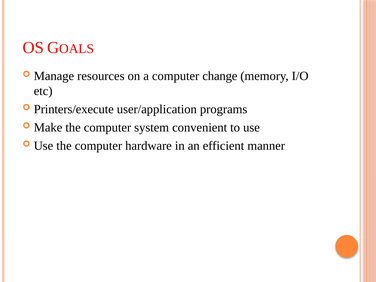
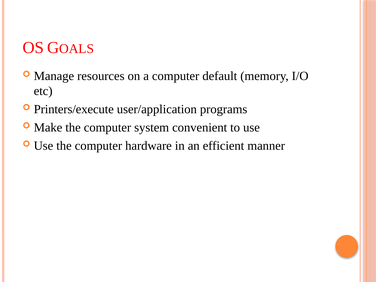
change: change -> default
